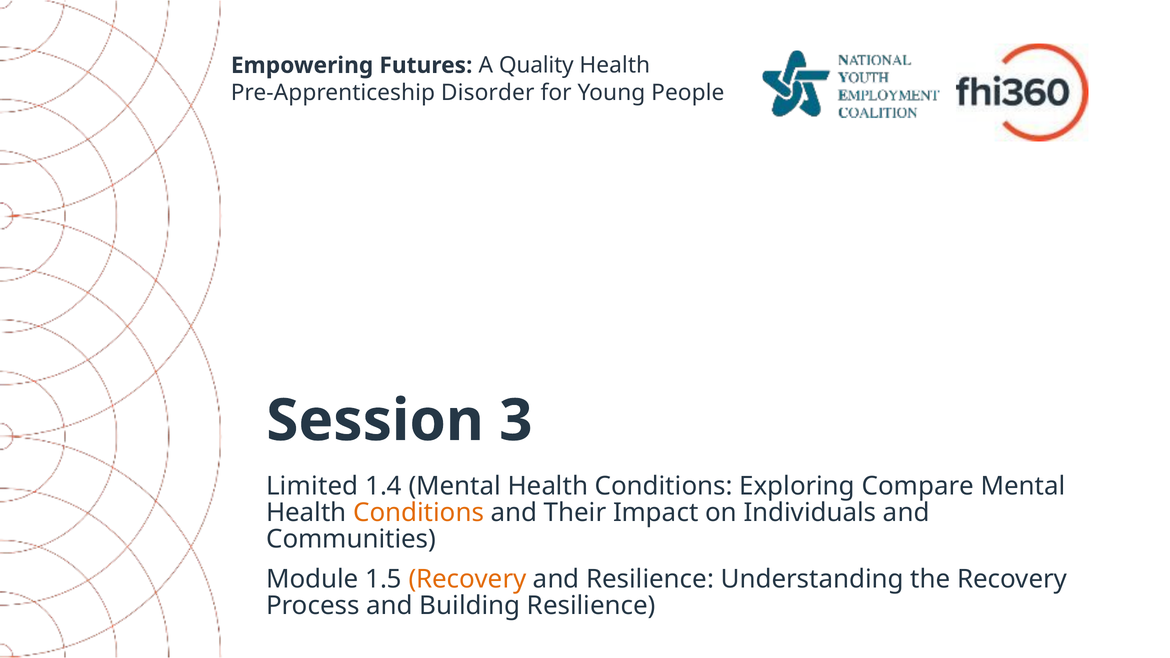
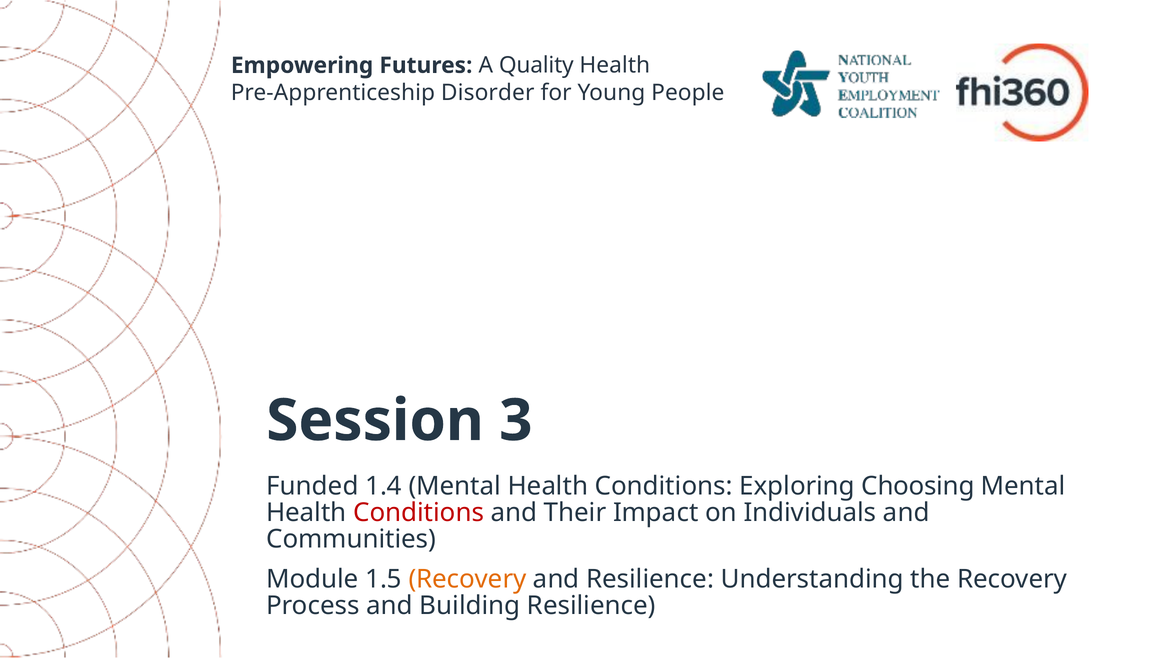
Limited: Limited -> Funded
Compare: Compare -> Choosing
Conditions at (419, 513) colour: orange -> red
